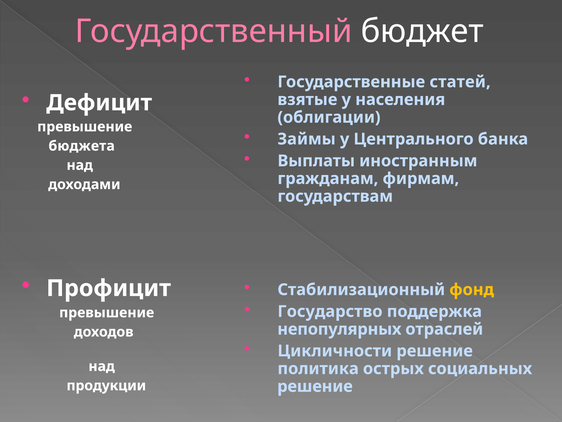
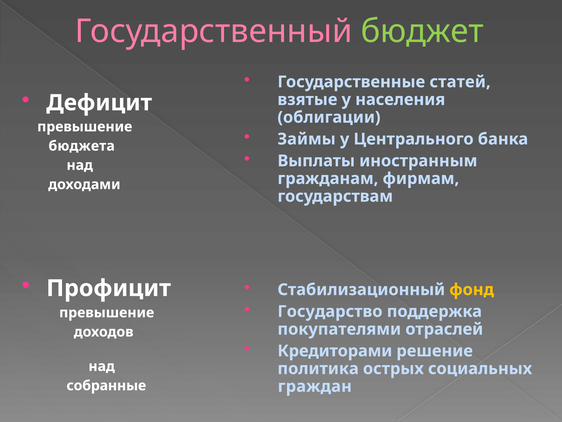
бюджет colour: white -> light green
непопулярных: непопулярных -> покупателями
Цикличности: Цикличности -> Кредиторами
продукции: продукции -> собранные
решение at (315, 386): решение -> граждан
